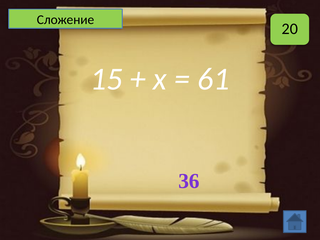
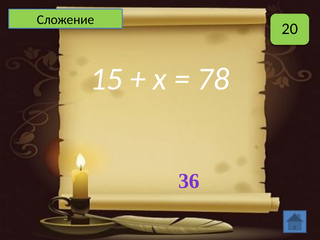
61: 61 -> 78
